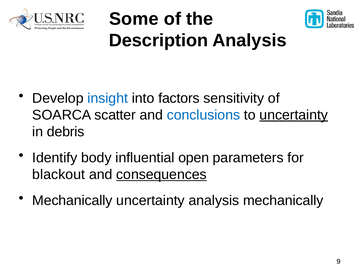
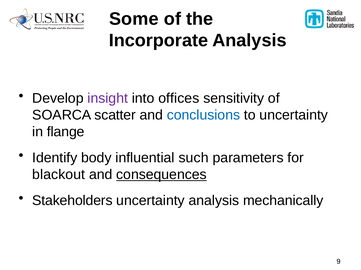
Description: Description -> Incorporate
insight colour: blue -> purple
factors: factors -> offices
uncertainty at (294, 115) underline: present -> none
debris: debris -> flange
open: open -> such
Mechanically at (72, 201): Mechanically -> Stakeholders
